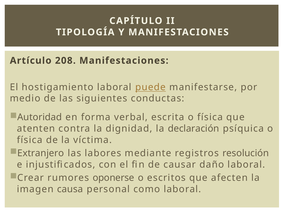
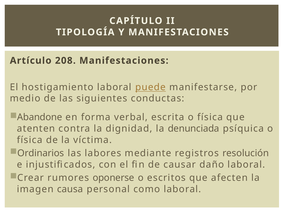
Autoridad: Autoridad -> Abandone
declaración: declaración -> denunciada
Extranjero: Extranjero -> Ordinarios
